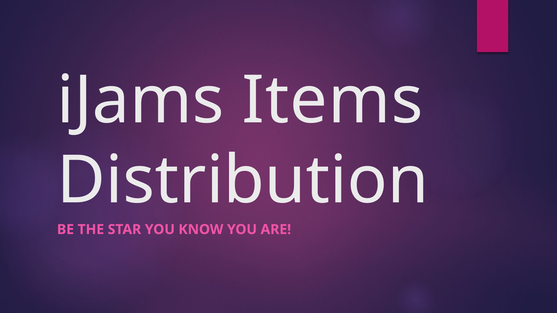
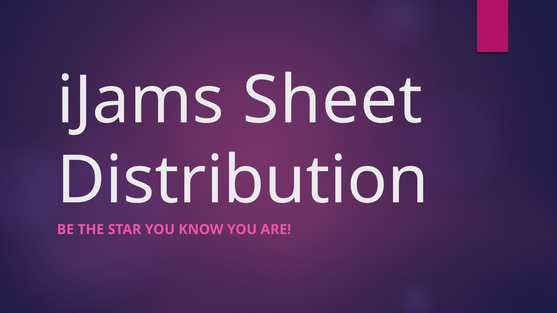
Items: Items -> Sheet
